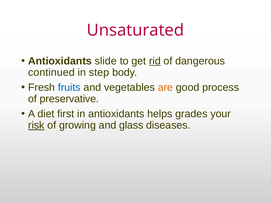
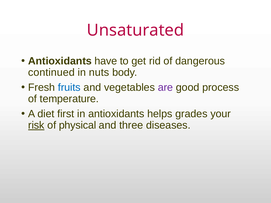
slide: slide -> have
rid underline: present -> none
step: step -> nuts
are colour: orange -> purple
preservative: preservative -> temperature
growing: growing -> physical
glass: glass -> three
